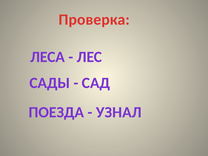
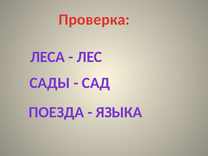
УЗНАЛ: УЗНАЛ -> ЯЗЫКА
